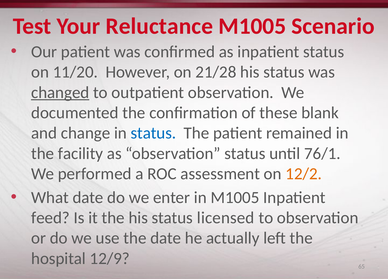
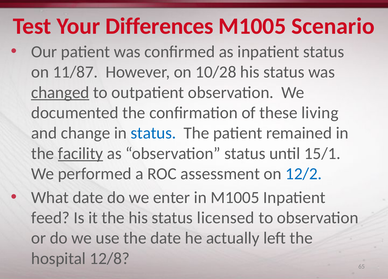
Reluctance: Reluctance -> Differences
11/20: 11/20 -> 11/87
21/28: 21/28 -> 10/28
blank: blank -> living
facility underline: none -> present
76/1: 76/1 -> 15/1
12/2 colour: orange -> blue
12/9: 12/9 -> 12/8
